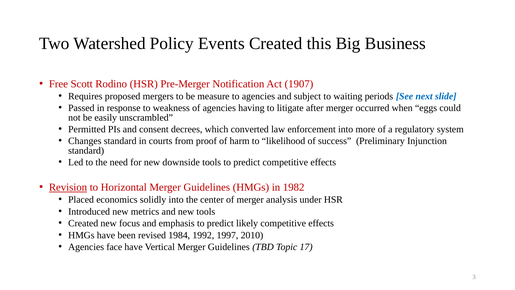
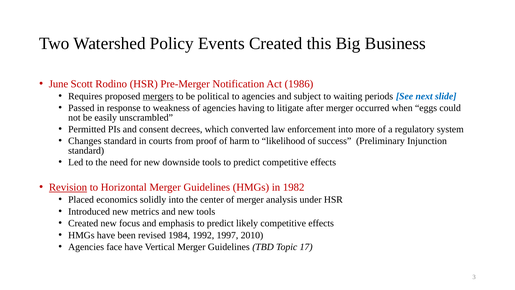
Free: Free -> June
1907: 1907 -> 1986
mergers underline: none -> present
measure: measure -> political
